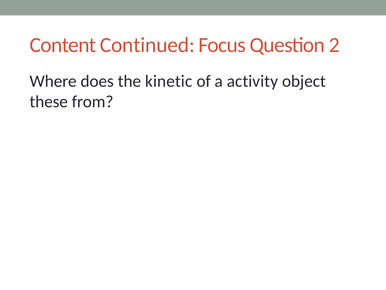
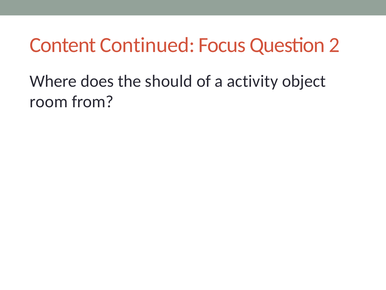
kinetic: kinetic -> should
these: these -> room
